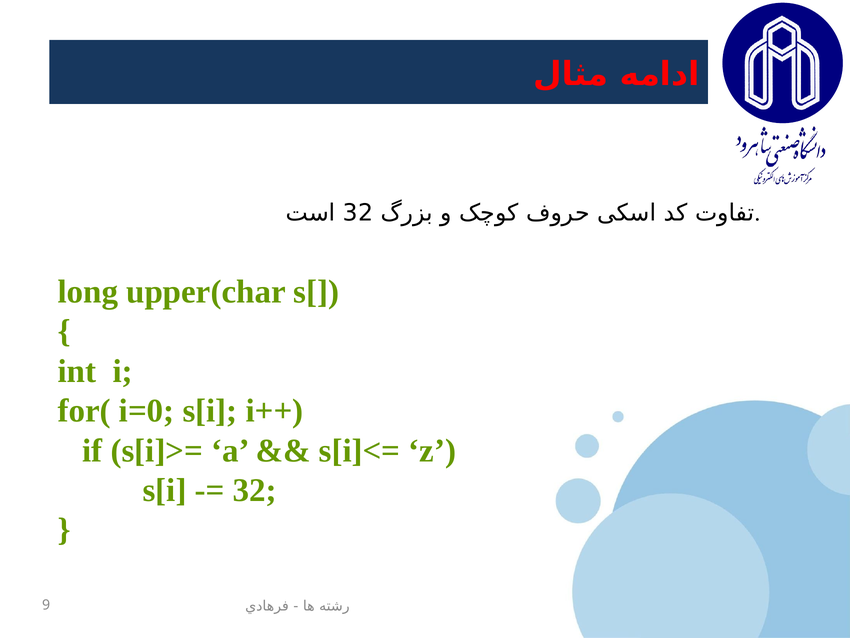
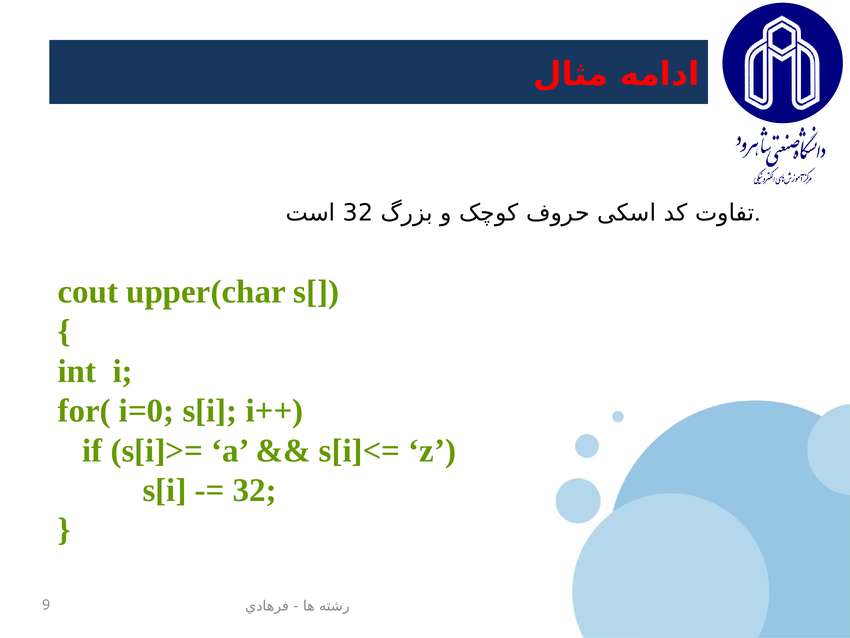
long: long -> cout
